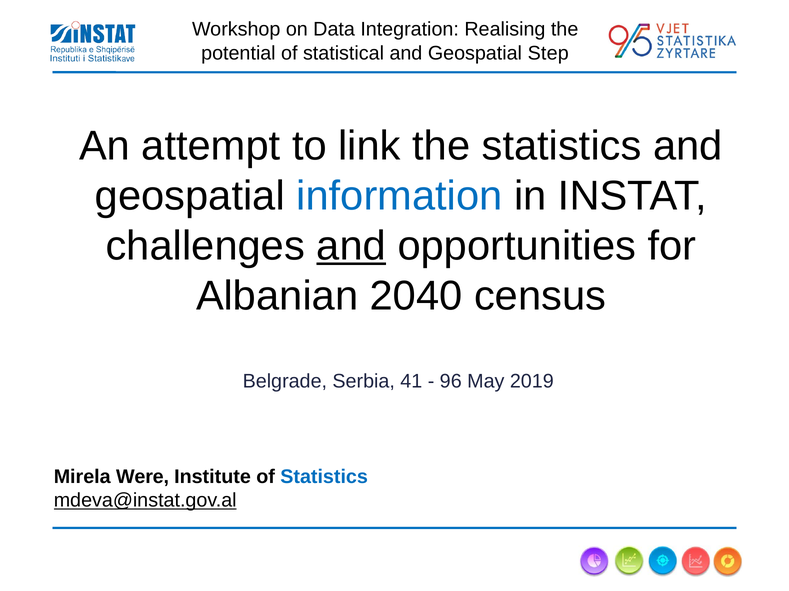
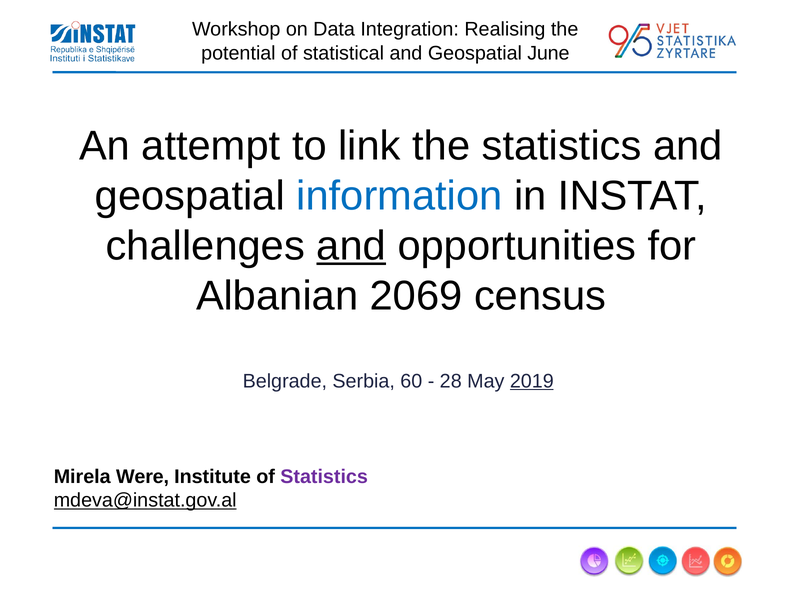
Step: Step -> June
2040: 2040 -> 2069
41: 41 -> 60
96: 96 -> 28
2019 underline: none -> present
Statistics at (324, 477) colour: blue -> purple
